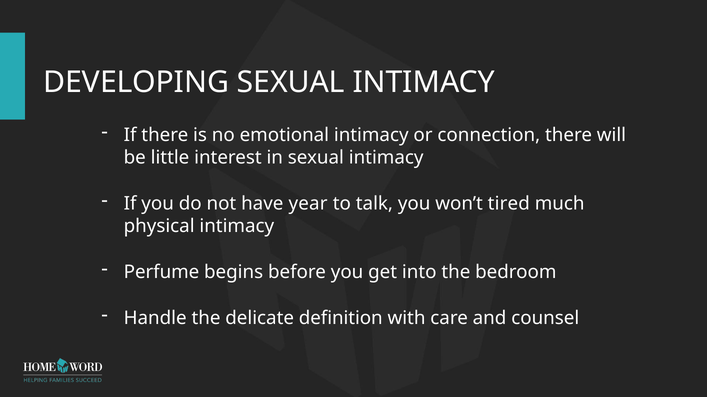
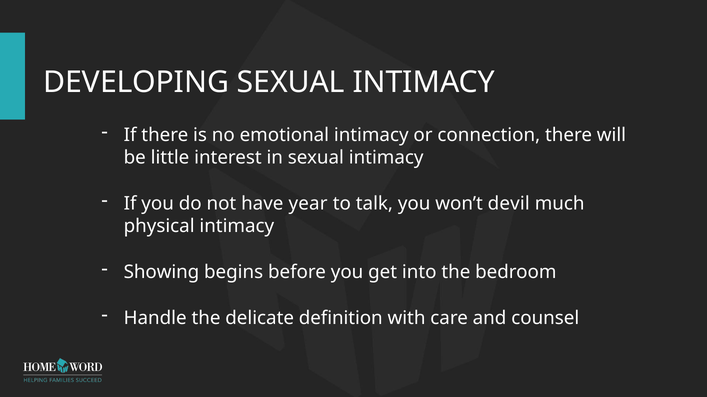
tired: tired -> devil
Perfume: Perfume -> Showing
